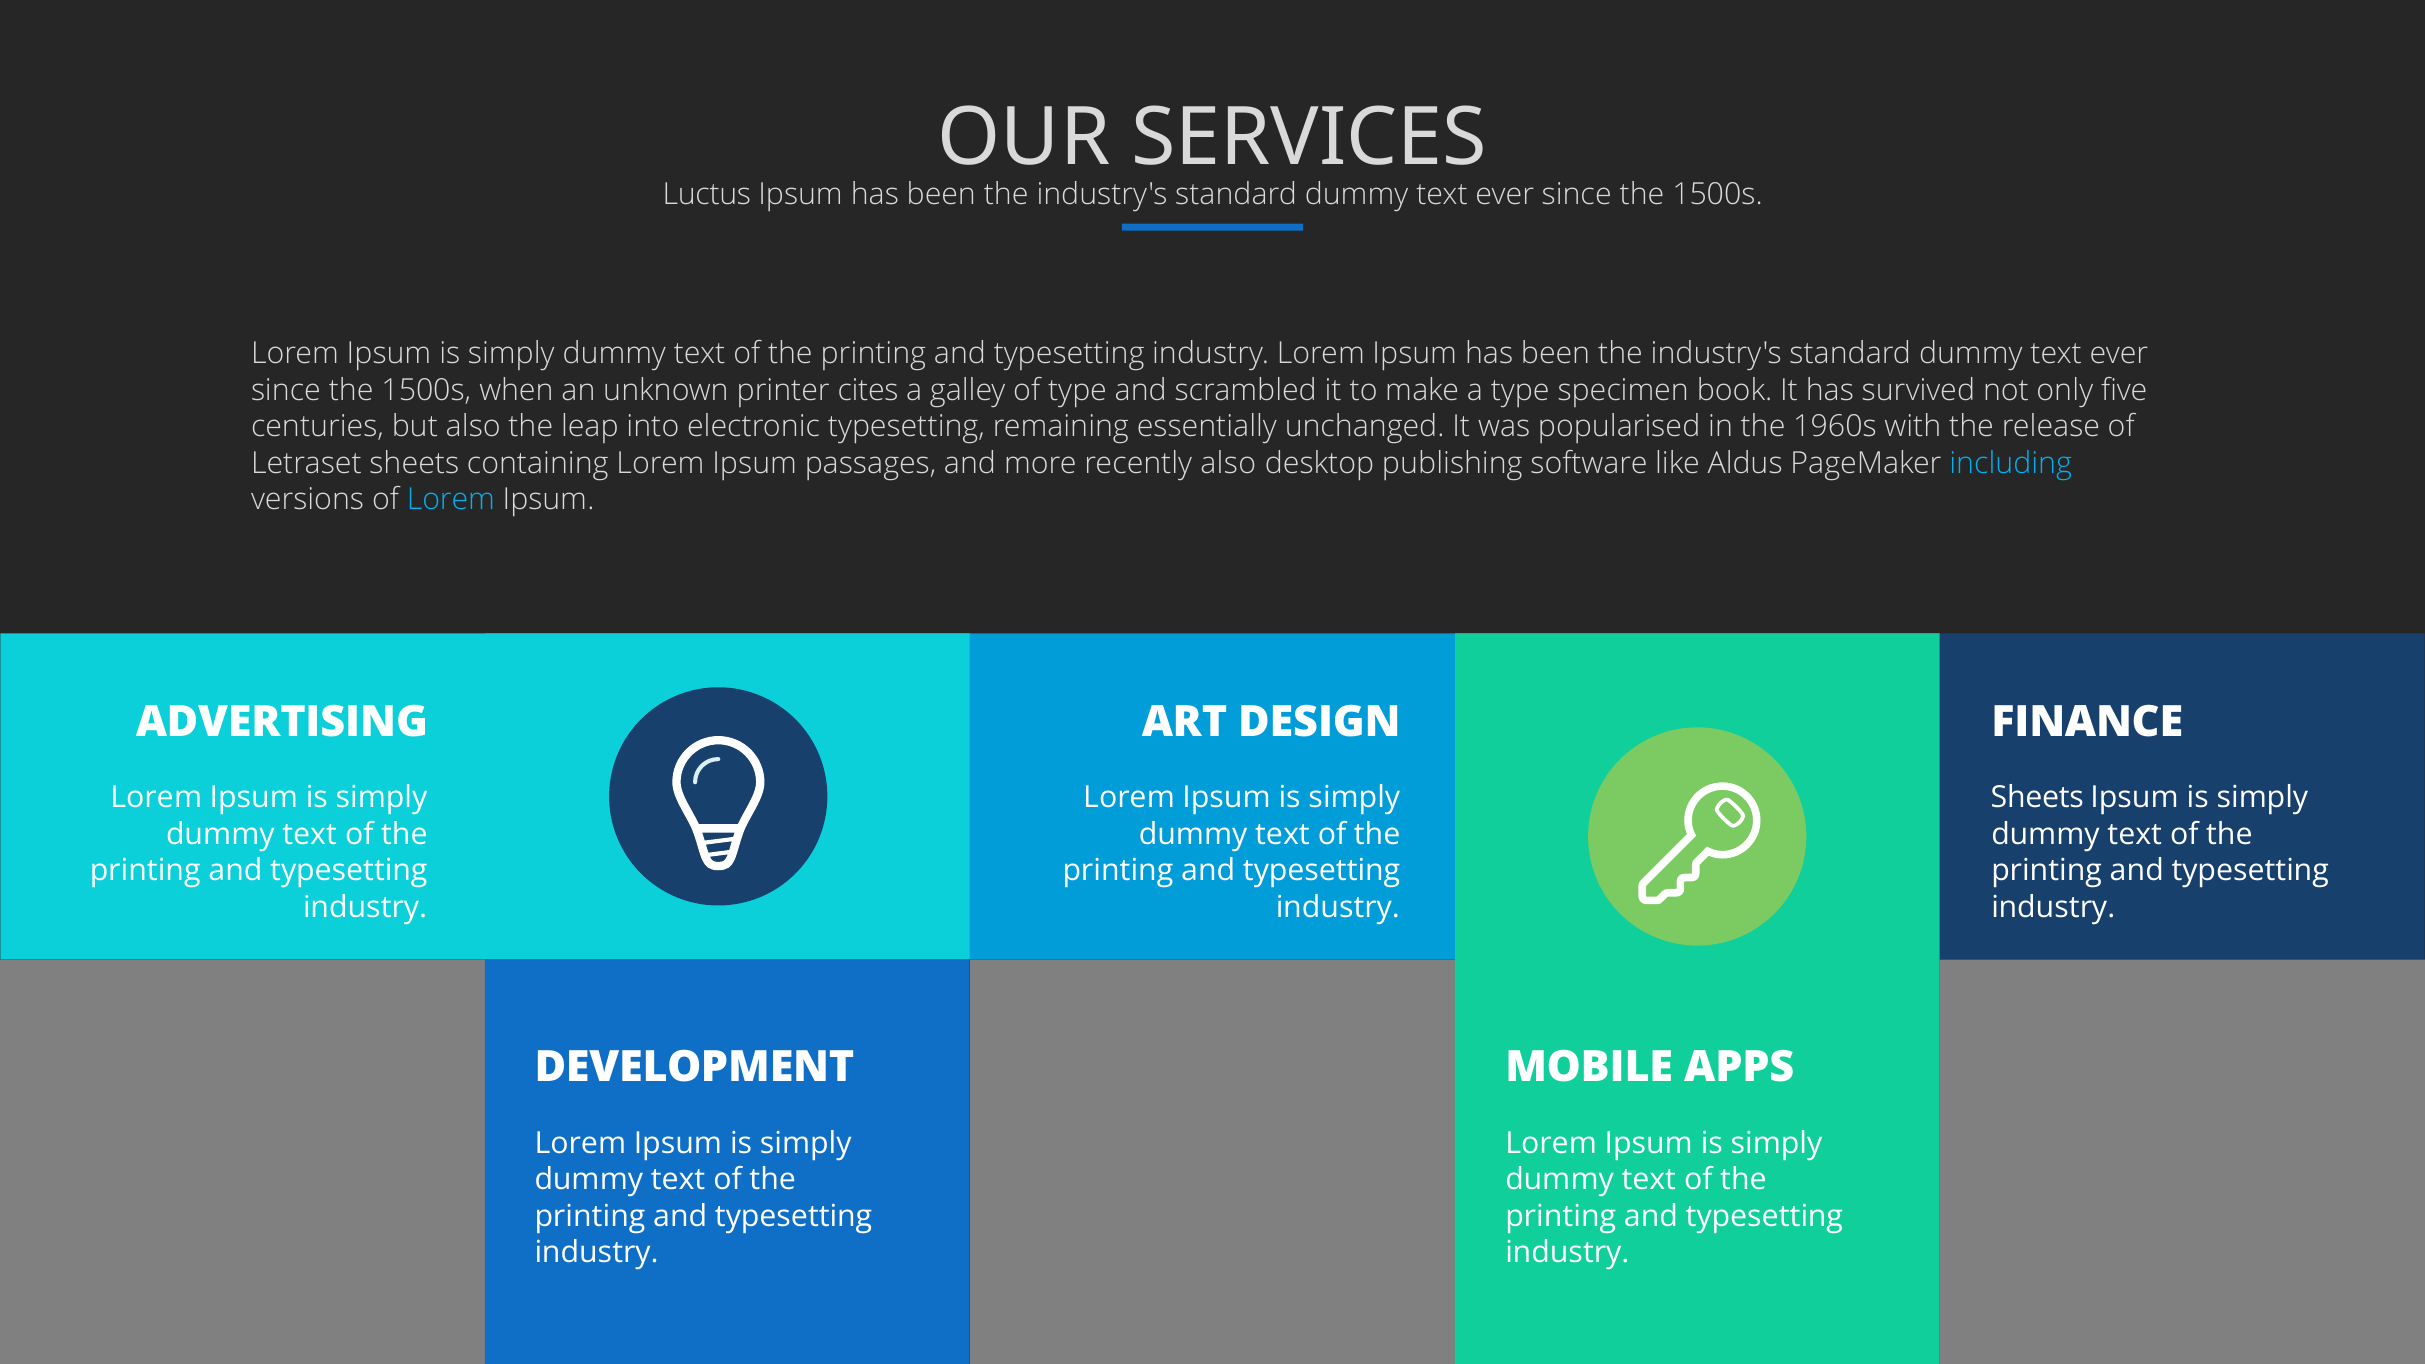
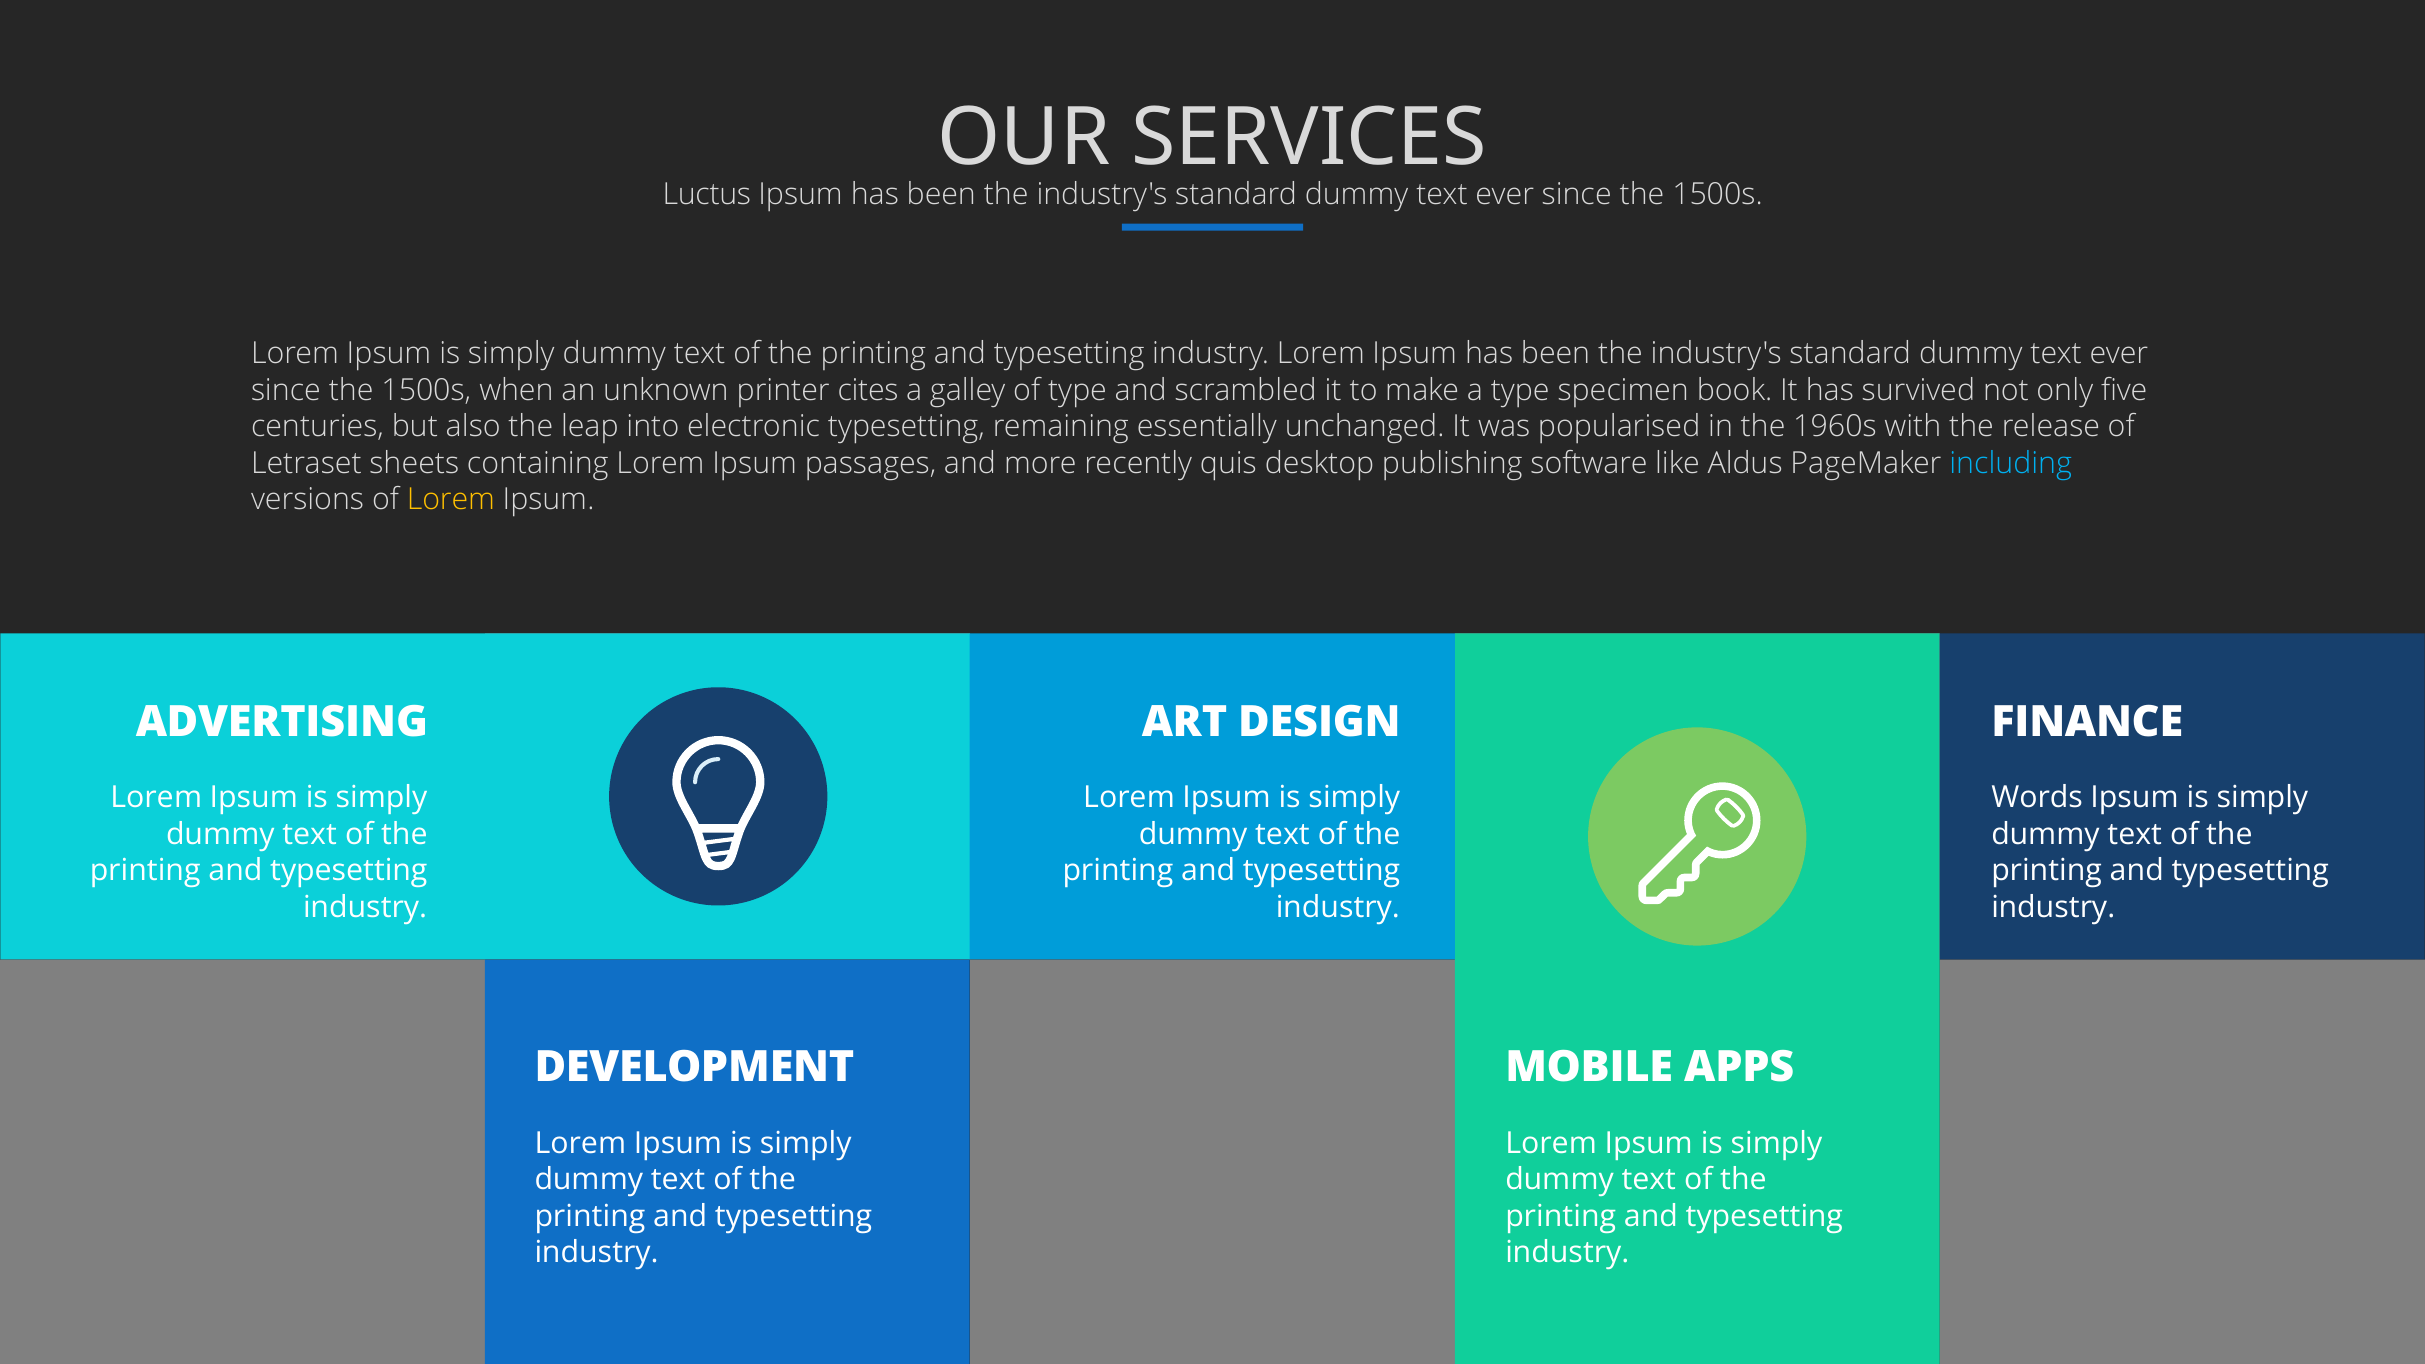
recently also: also -> quis
Lorem at (451, 500) colour: light blue -> yellow
Sheets at (2037, 798): Sheets -> Words
